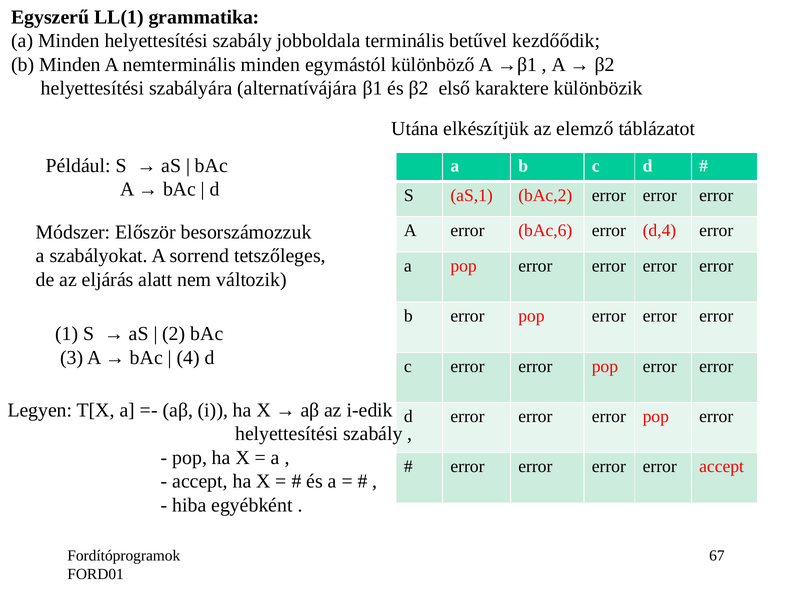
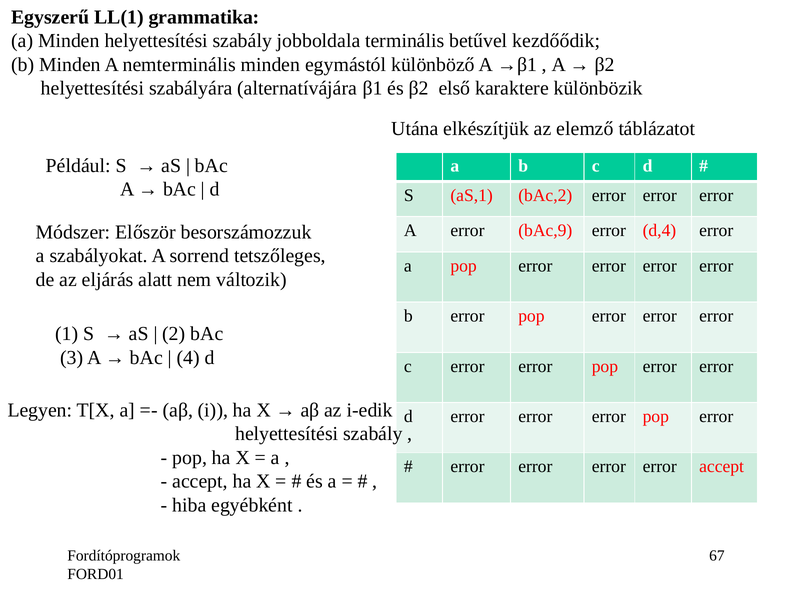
bAc,6: bAc,6 -> bAc,9
